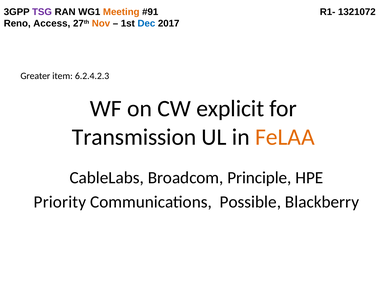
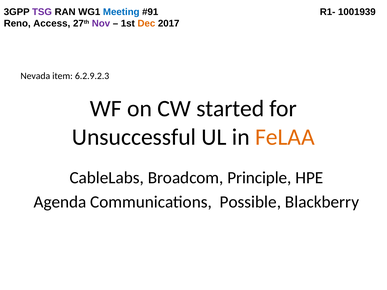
Meeting colour: orange -> blue
1321072: 1321072 -> 1001939
Nov colour: orange -> purple
Dec colour: blue -> orange
Greater: Greater -> Nevada
6.2.4.2.3: 6.2.4.2.3 -> 6.2.9.2.3
explicit: explicit -> started
Transmission: Transmission -> Unsuccessful
Priority: Priority -> Agenda
